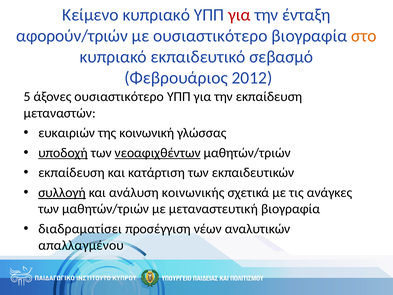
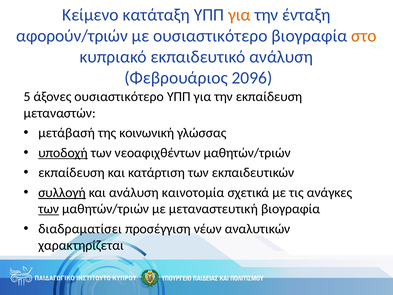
Κείμενο κυπριακό: κυπριακό -> κατάταξη
για at (239, 15) colour: red -> orange
εκπαιδευτικό σεβασμό: σεβασμό -> ανάλυση
2012: 2012 -> 2096
ευκαιριών: ευκαιριών -> μετάβασή
νεοαφιχθέντων underline: present -> none
κοινωνικής: κοινωνικής -> καινοτομία
των at (49, 209) underline: none -> present
απαλλαγμένου: απαλλαγμένου -> χαρακτηρίζεται
